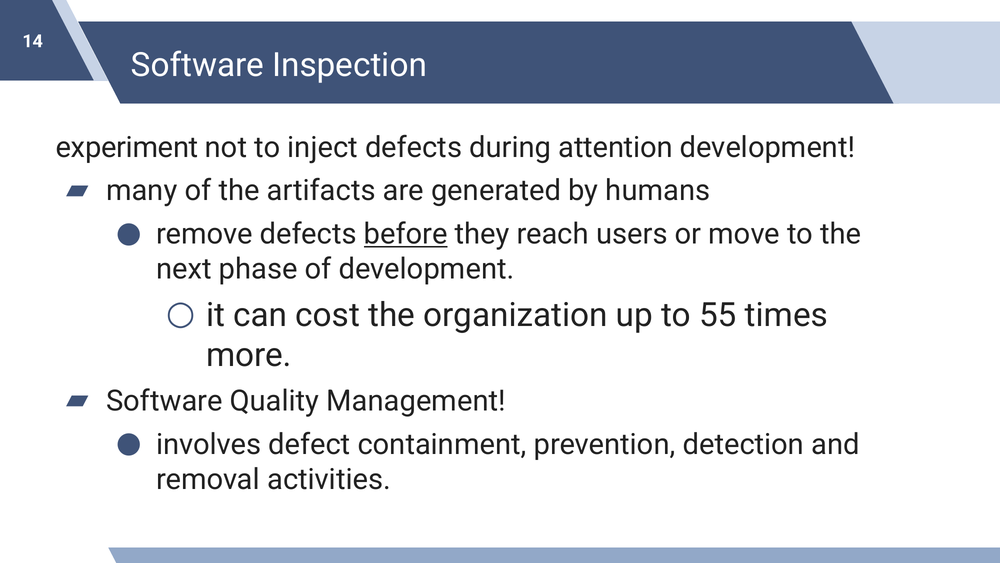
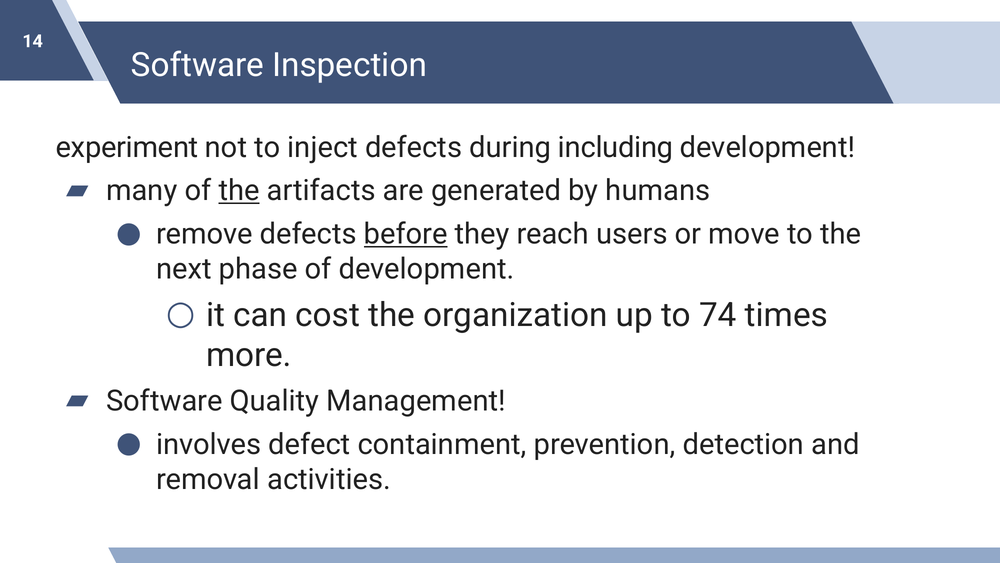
attention: attention -> including
the at (239, 191) underline: none -> present
55: 55 -> 74
